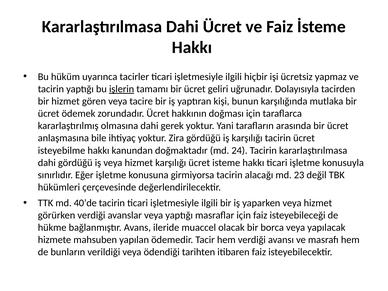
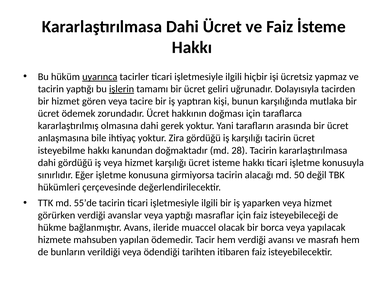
uyarınca underline: none -> present
24: 24 -> 28
23: 23 -> 50
40’de: 40’de -> 55’de
